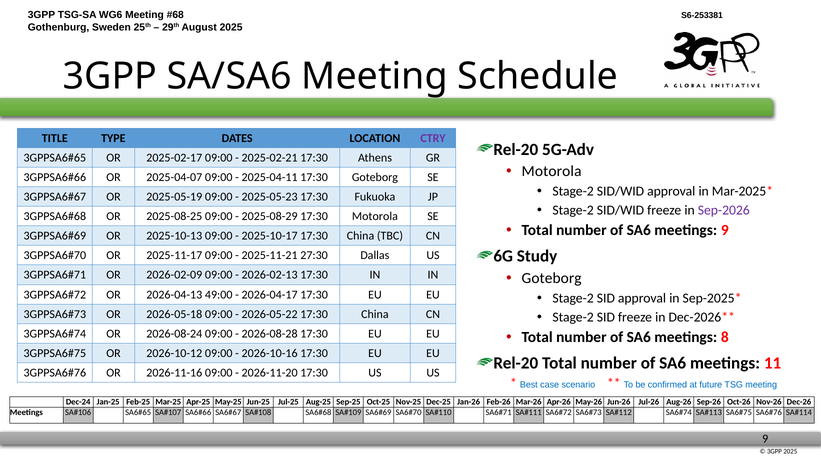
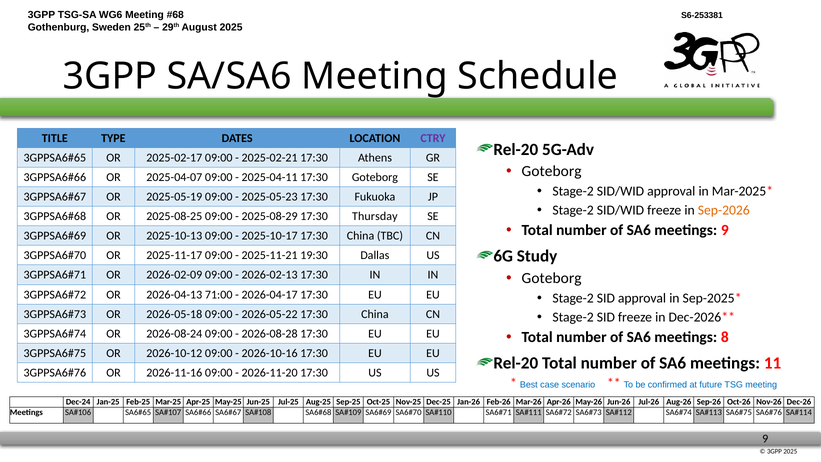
Motorola at (552, 171): Motorola -> Goteborg
Sep-2026 colour: purple -> orange
17:30 Motorola: Motorola -> Thursday
27:30: 27:30 -> 19:30
49:00: 49:00 -> 71:00
